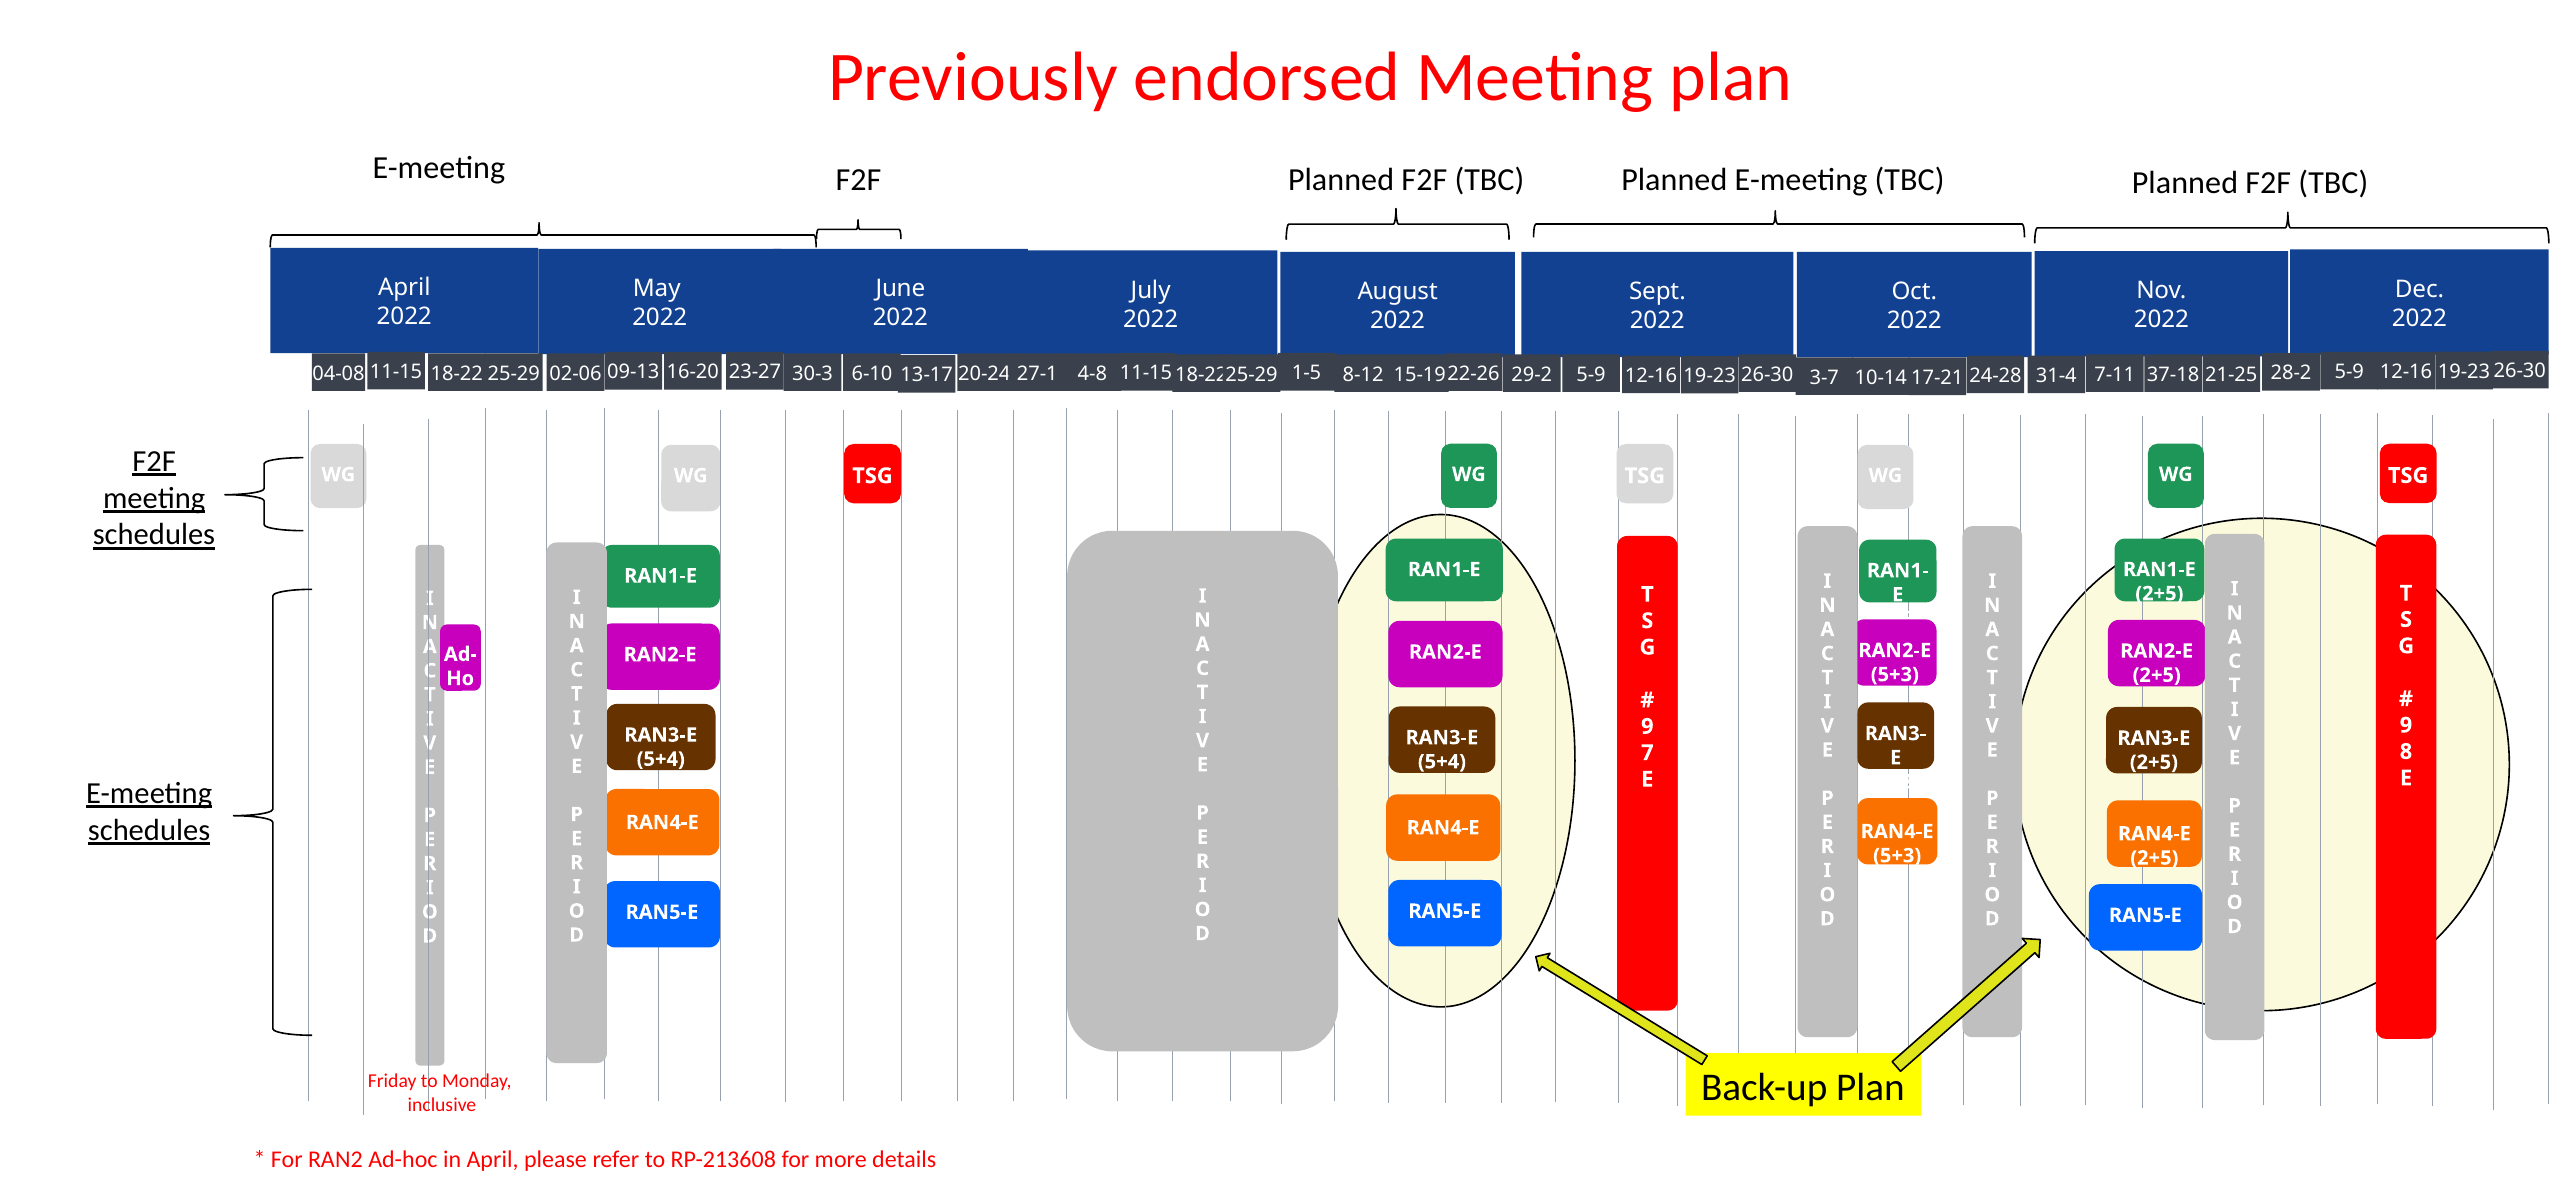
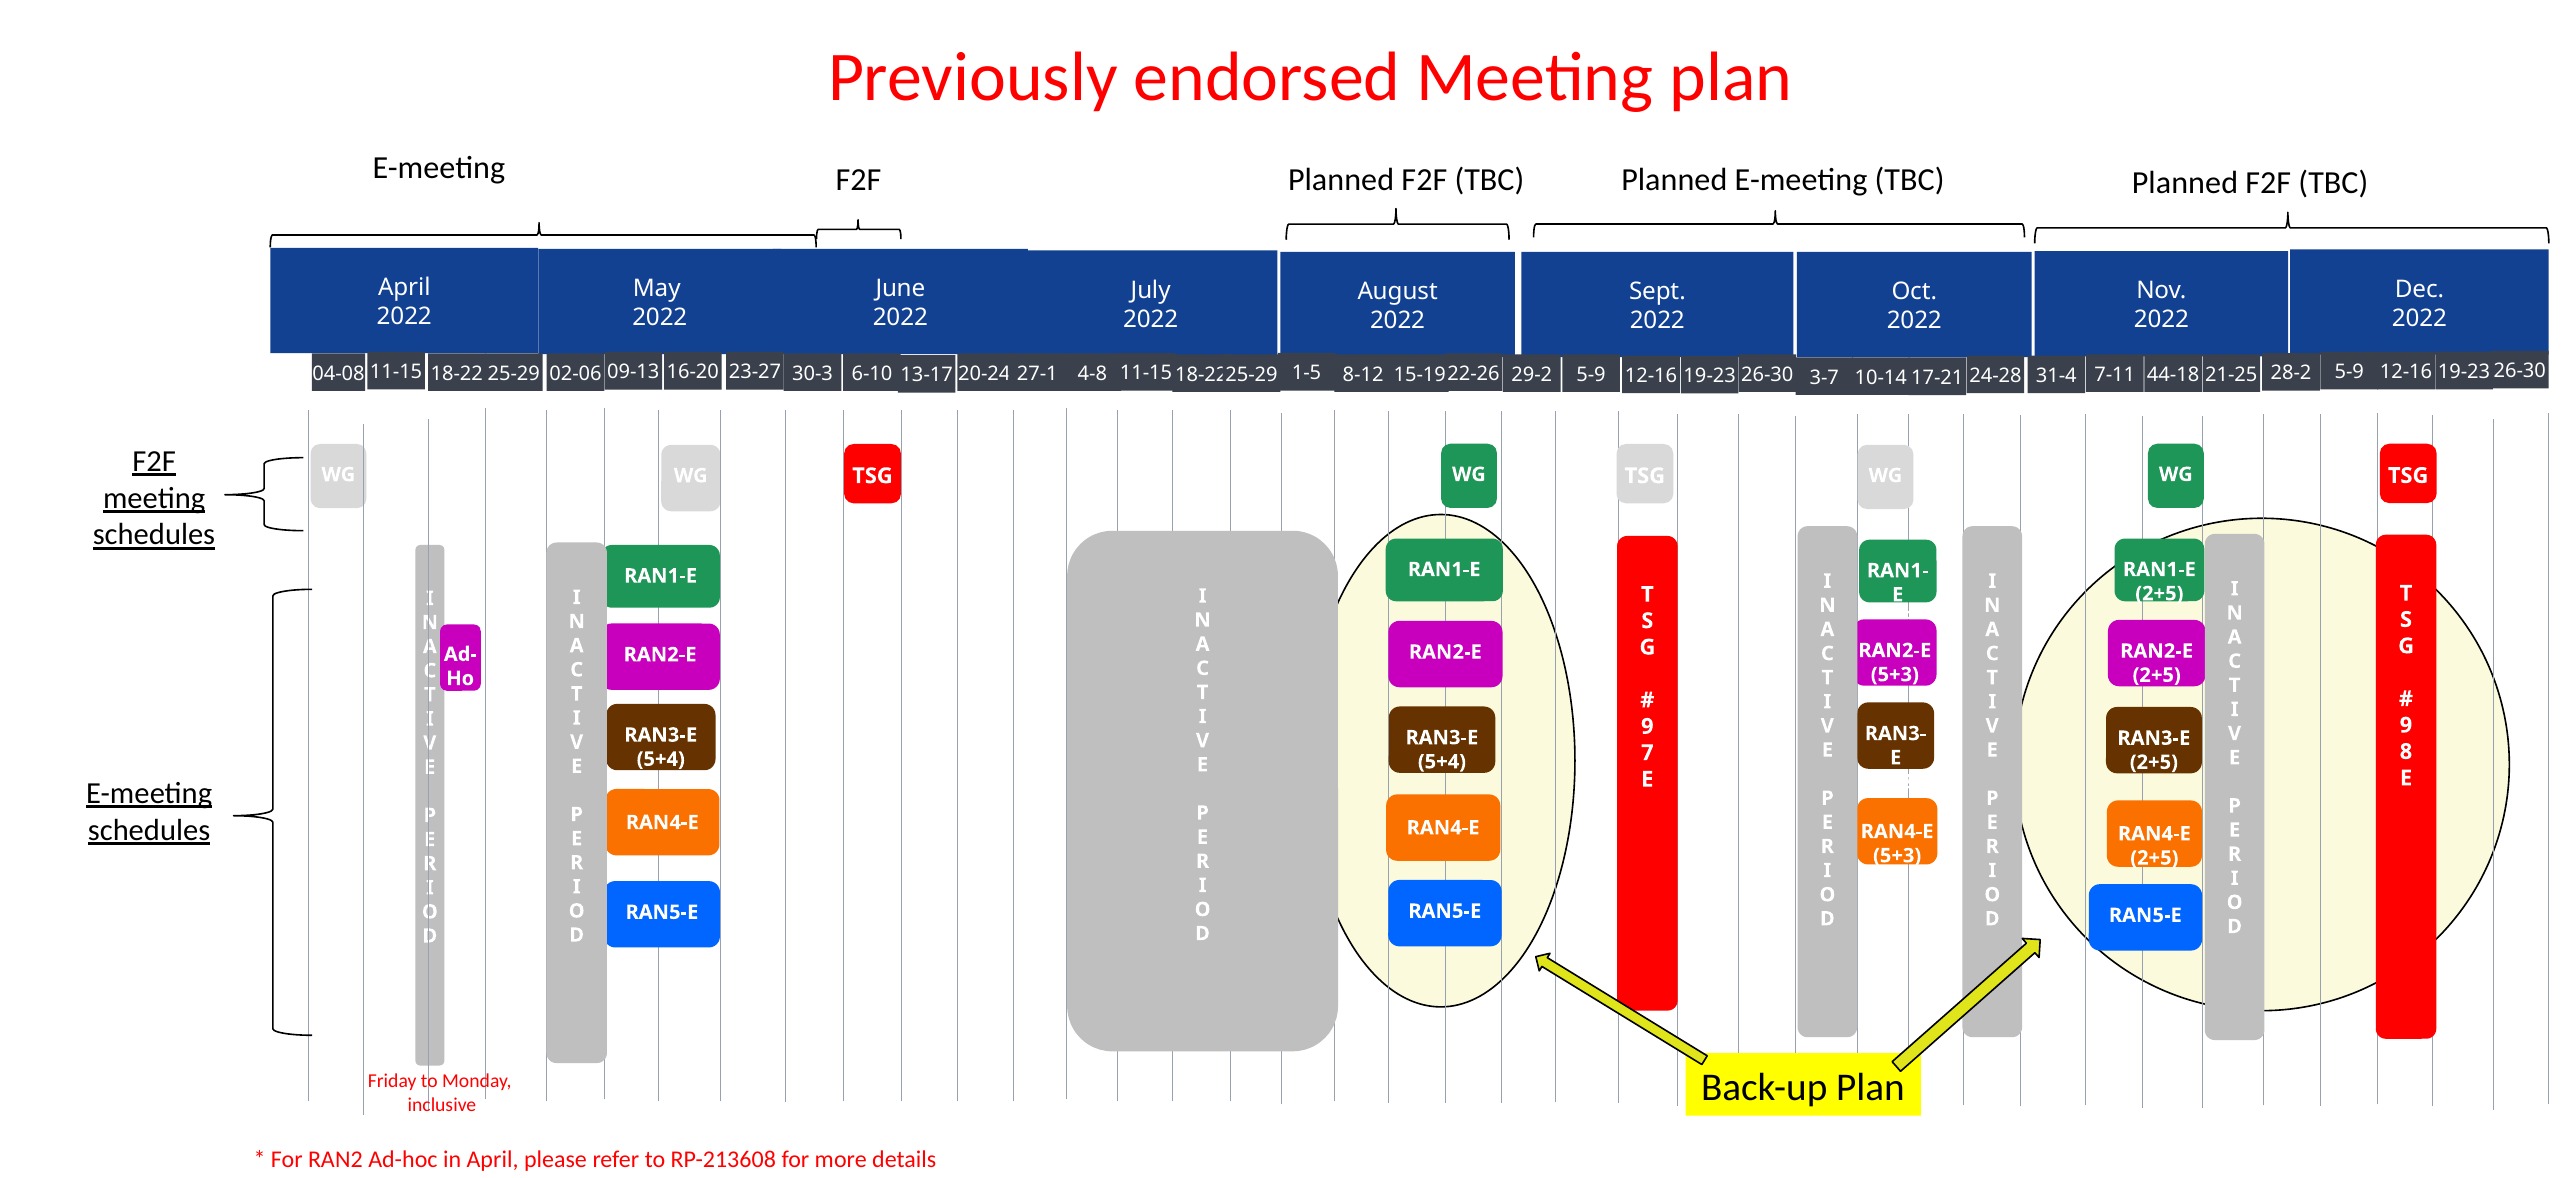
37-18: 37-18 -> 44-18
